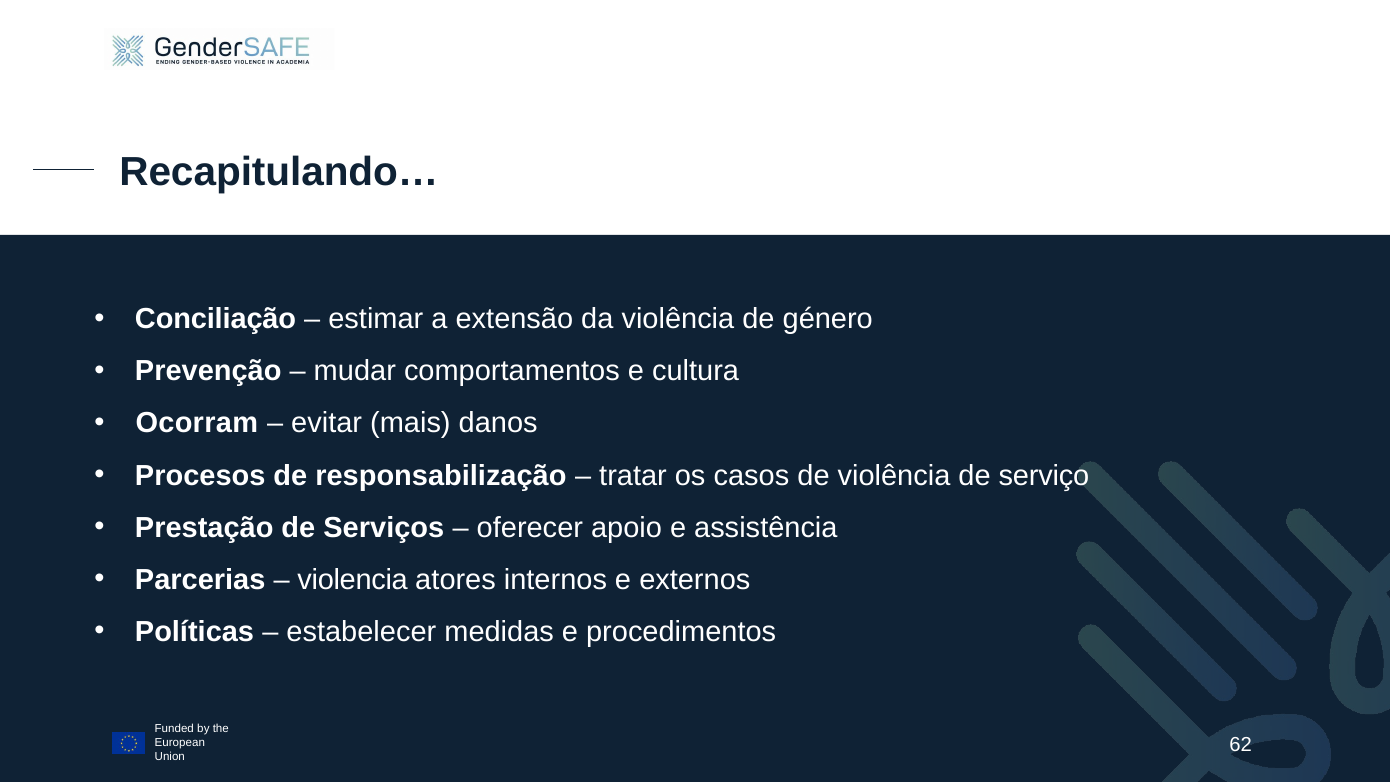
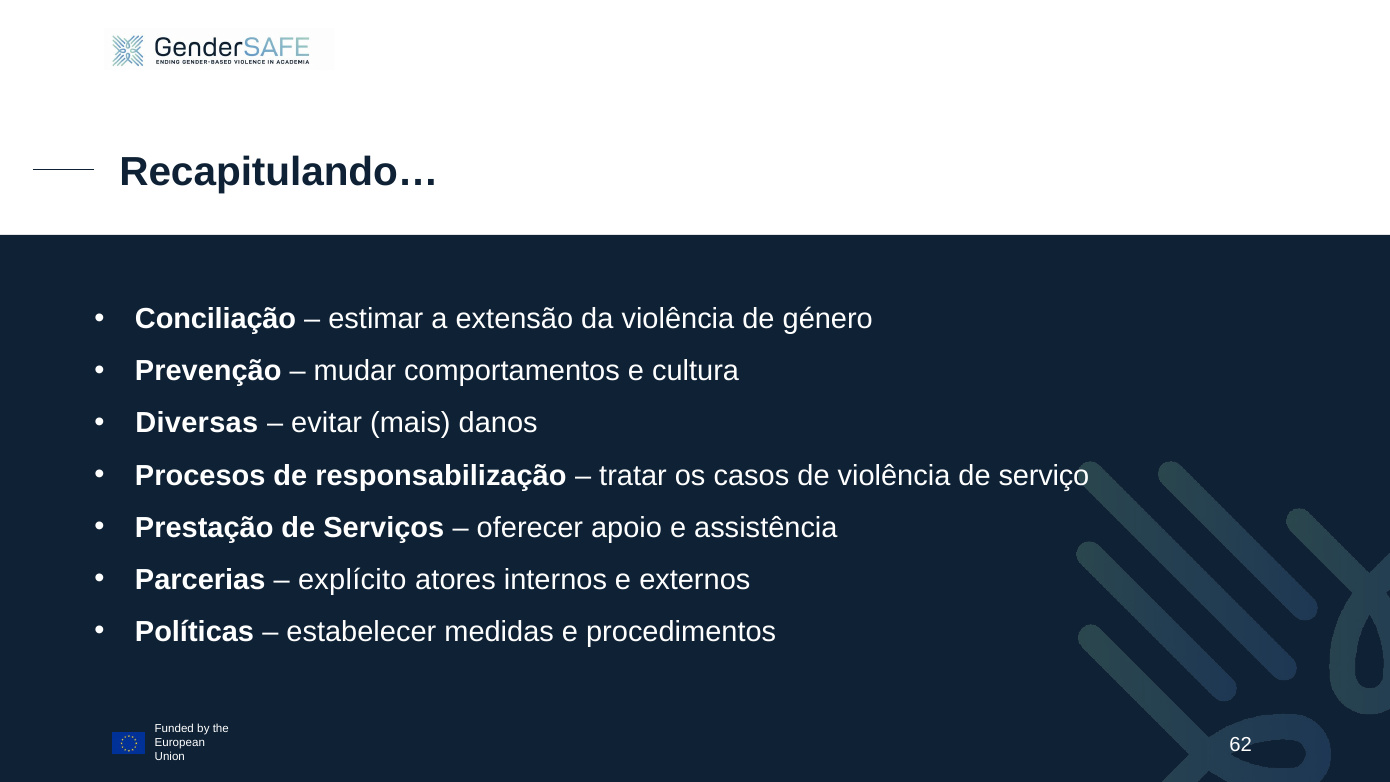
Ocorram: Ocorram -> Diversas
violencia: violencia -> explícito
